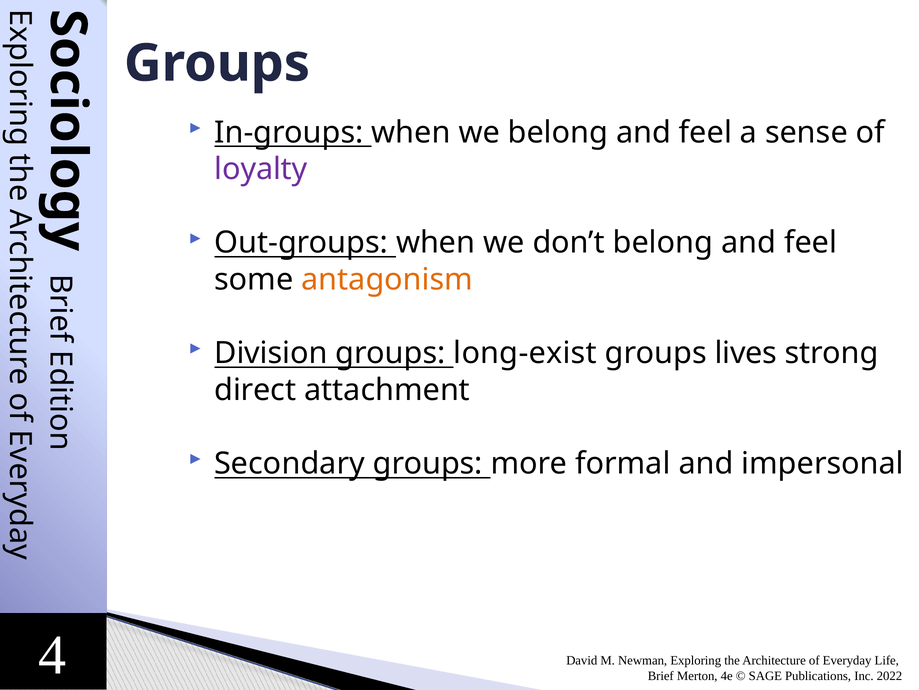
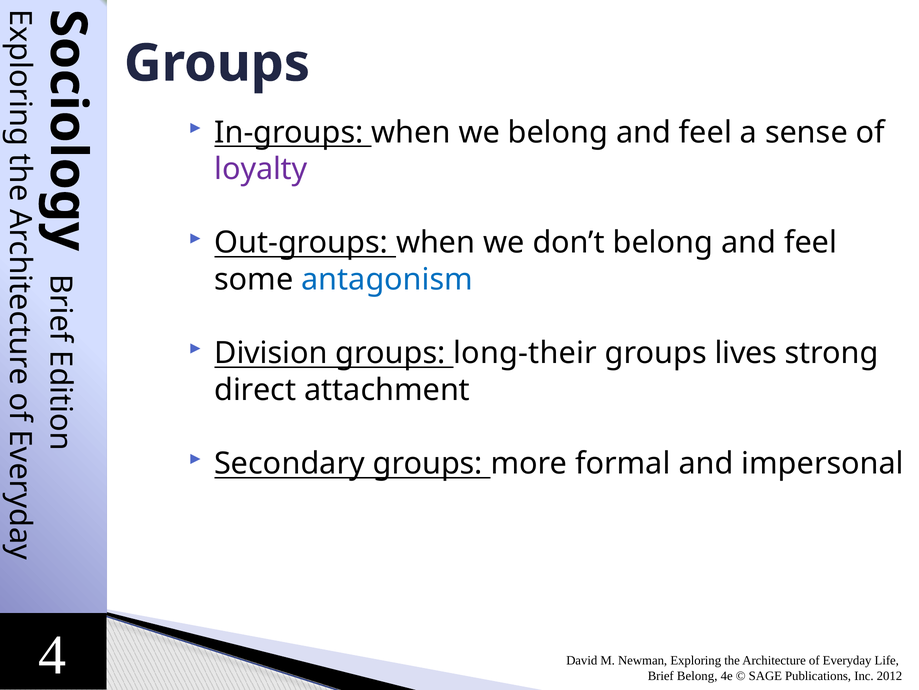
antagonism colour: orange -> blue
long-exist: long-exist -> long-their
Brief Merton: Merton -> Belong
2022: 2022 -> 2012
